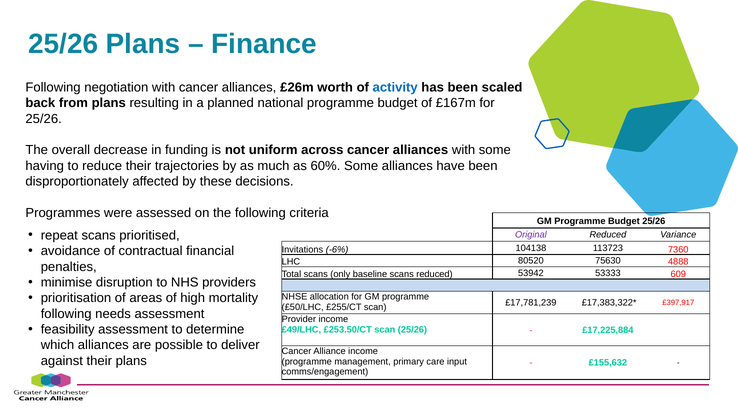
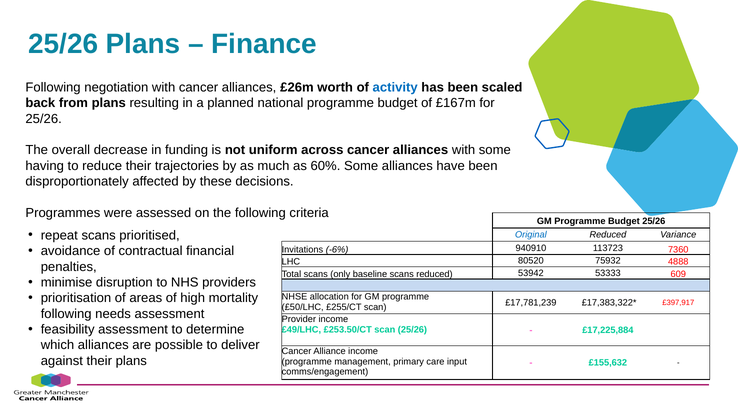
Original colour: purple -> blue
104138: 104138 -> 940910
75630: 75630 -> 75932
